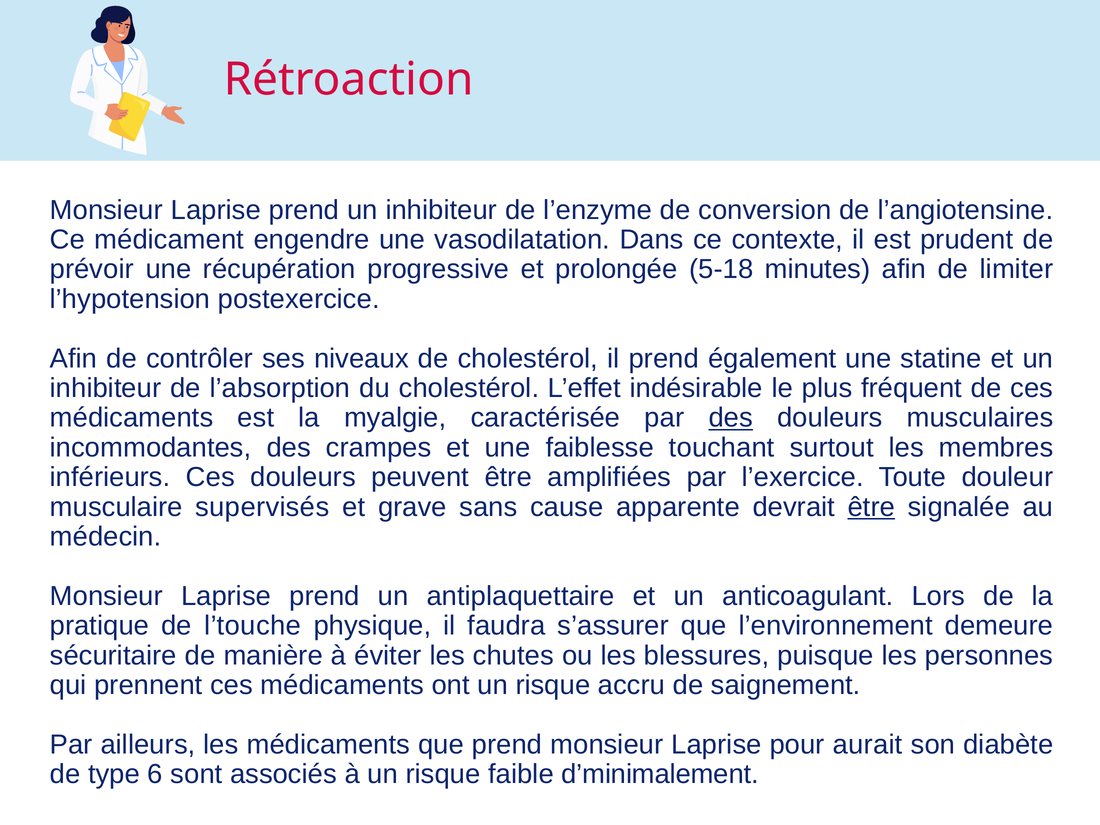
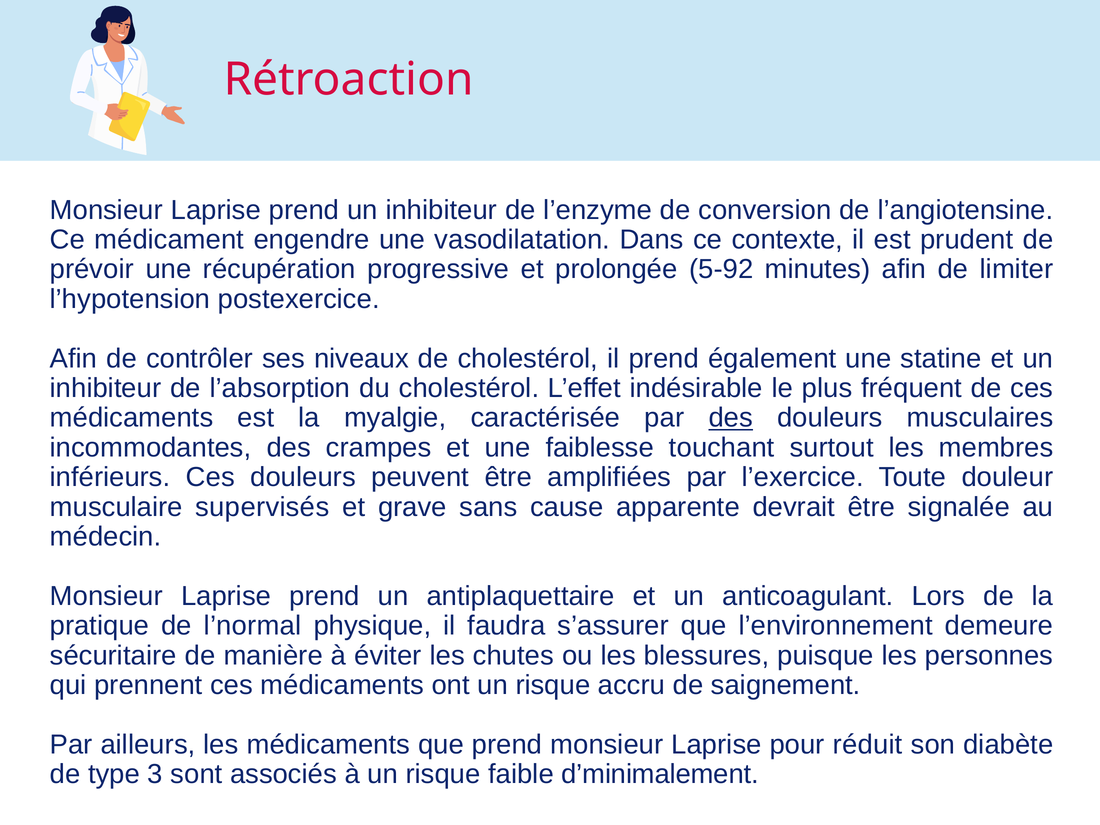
5-18: 5-18 -> 5-92
être at (871, 507) underline: present -> none
l’touche: l’touche -> l’normal
aurait: aurait -> réduit
6: 6 -> 3
